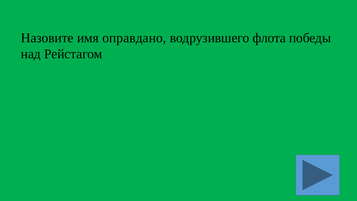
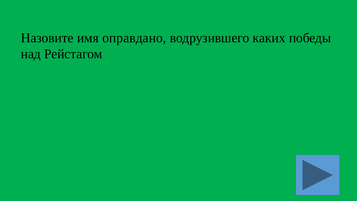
флота: флота -> каких
